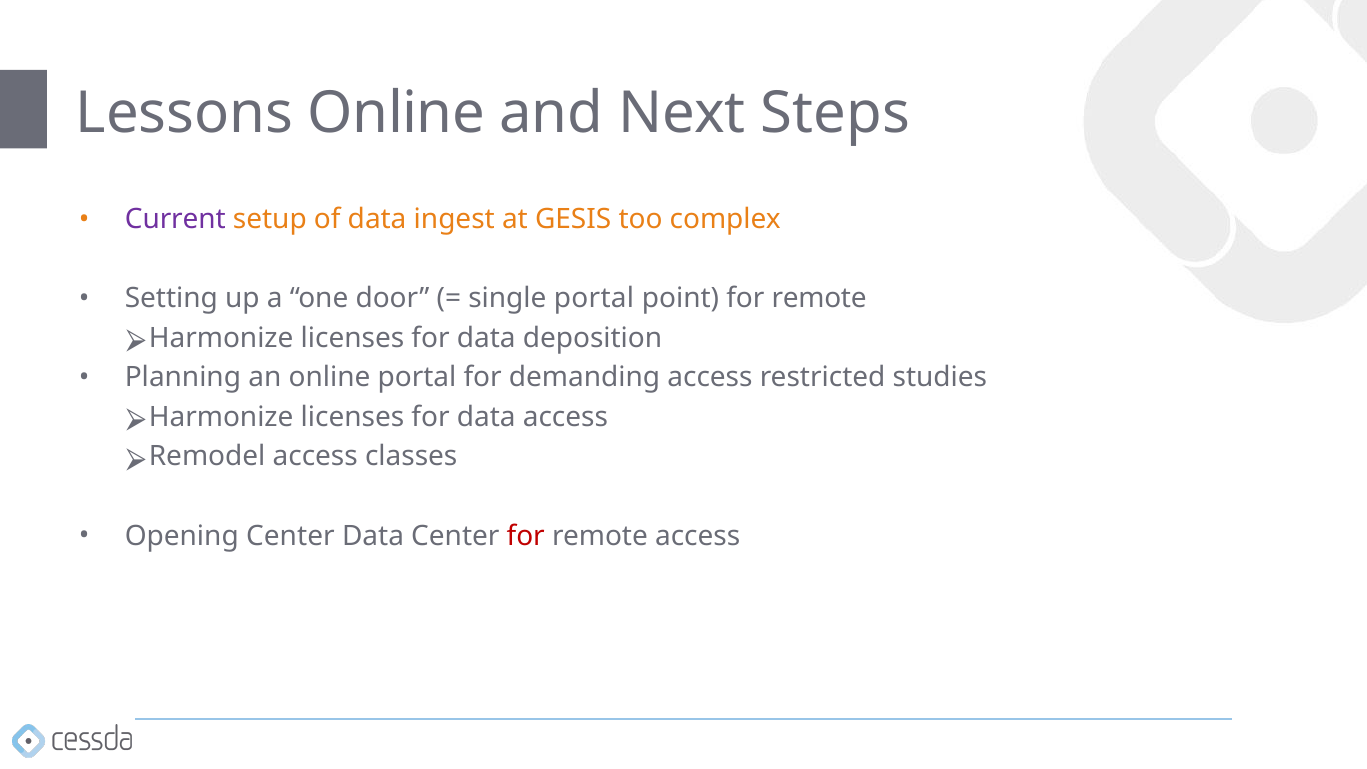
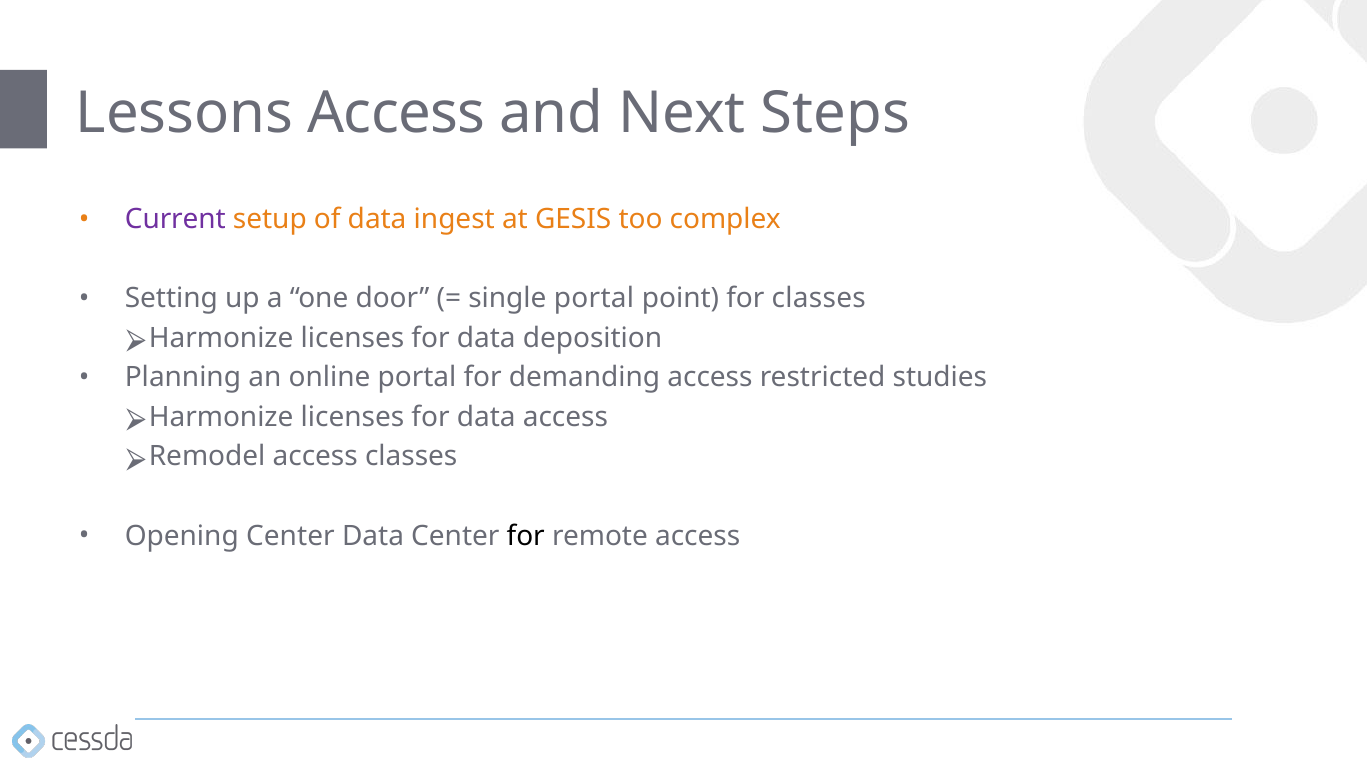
Lessons Online: Online -> Access
point for remote: remote -> classes
for at (526, 536) colour: red -> black
